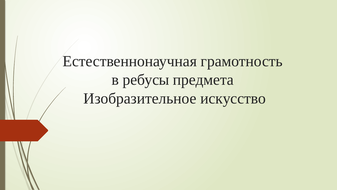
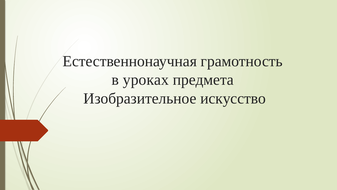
ребусы: ребусы -> уроках
